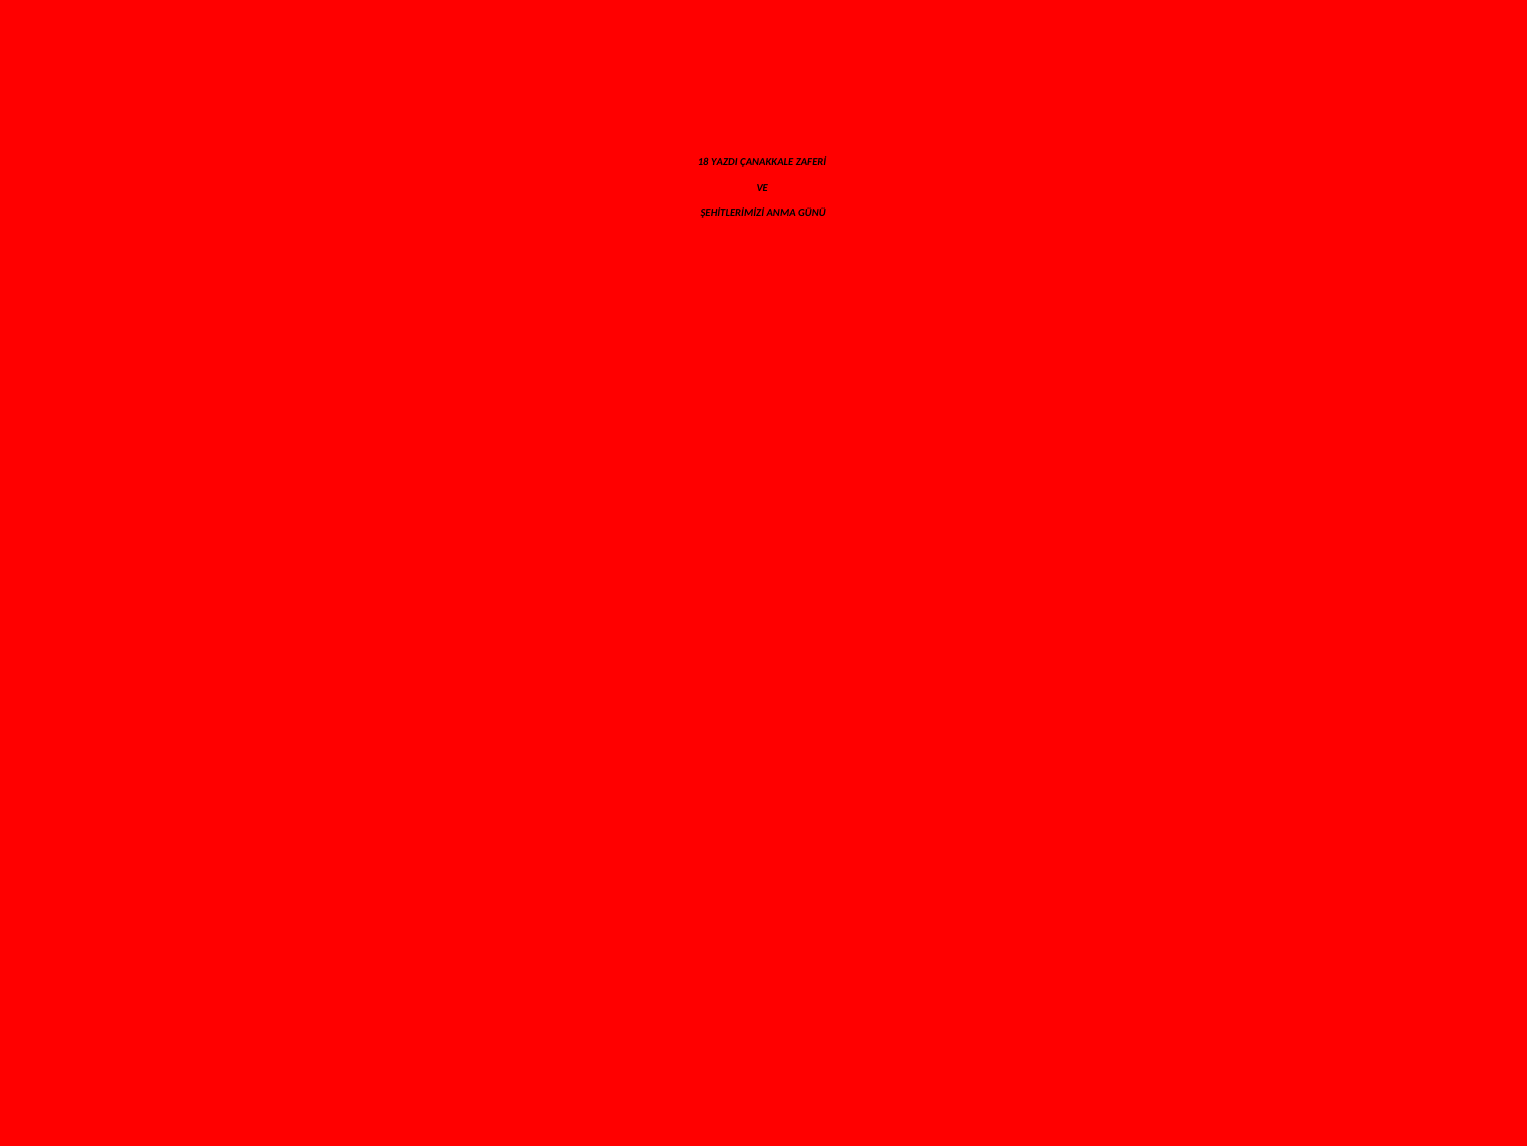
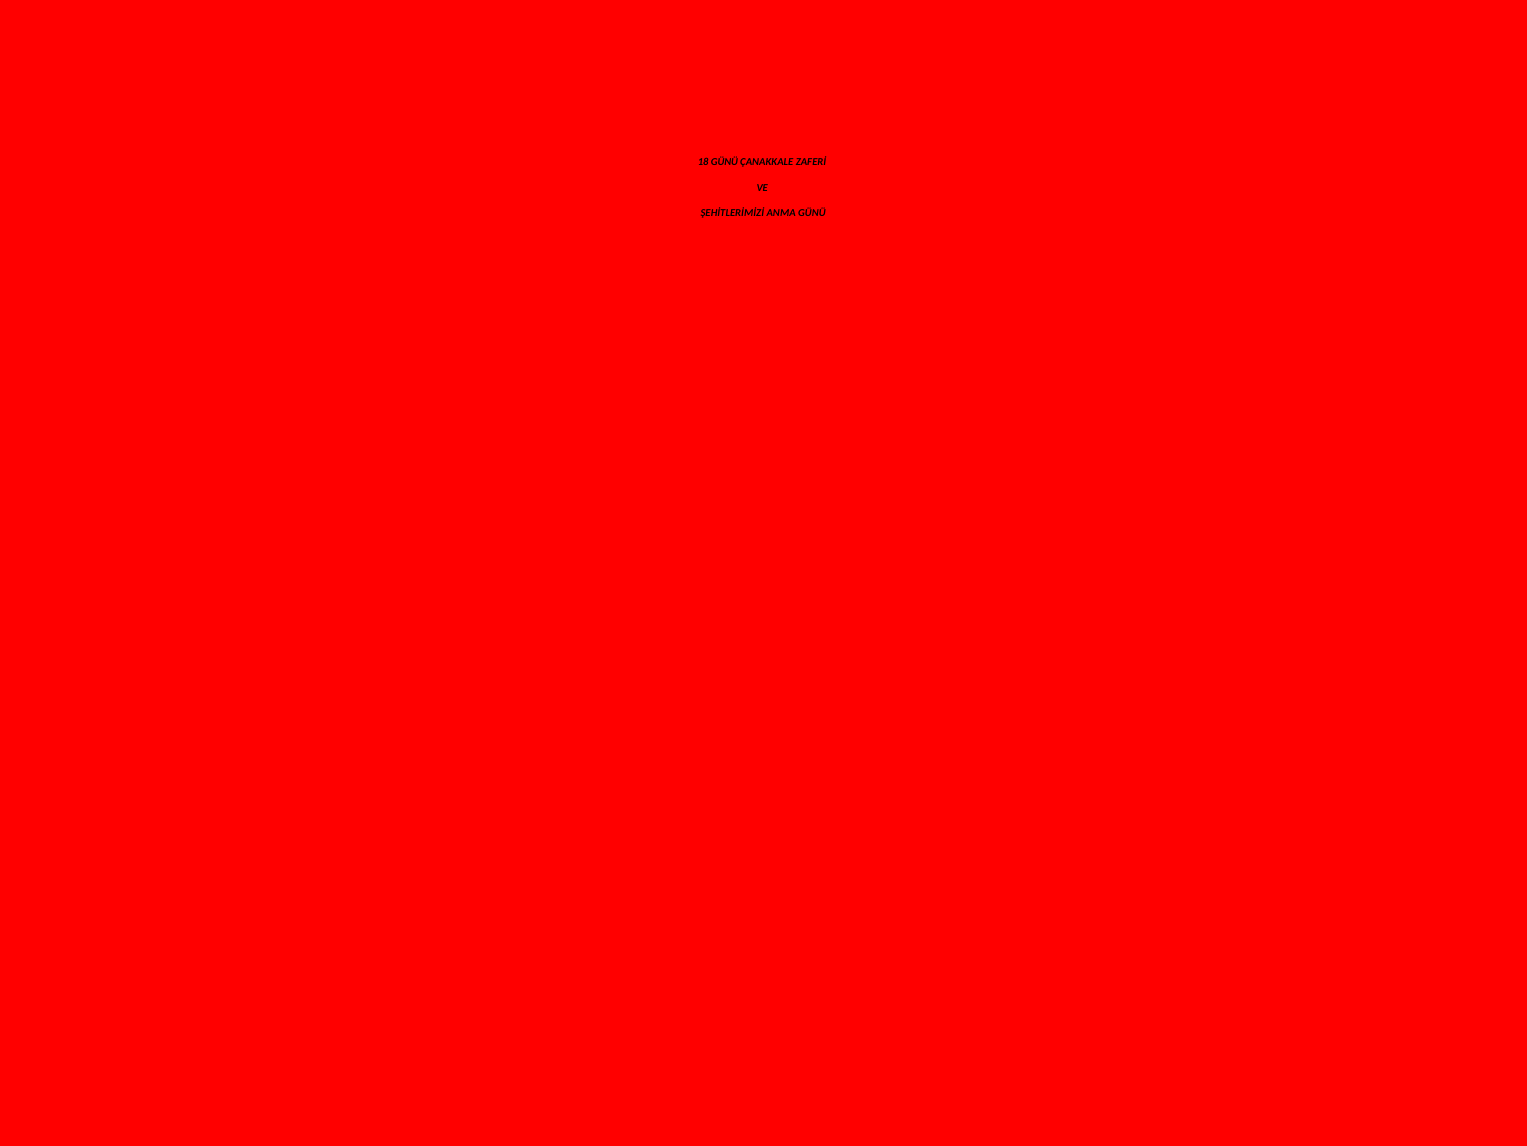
18 YAZDI: YAZDI -> GÜNÜ
